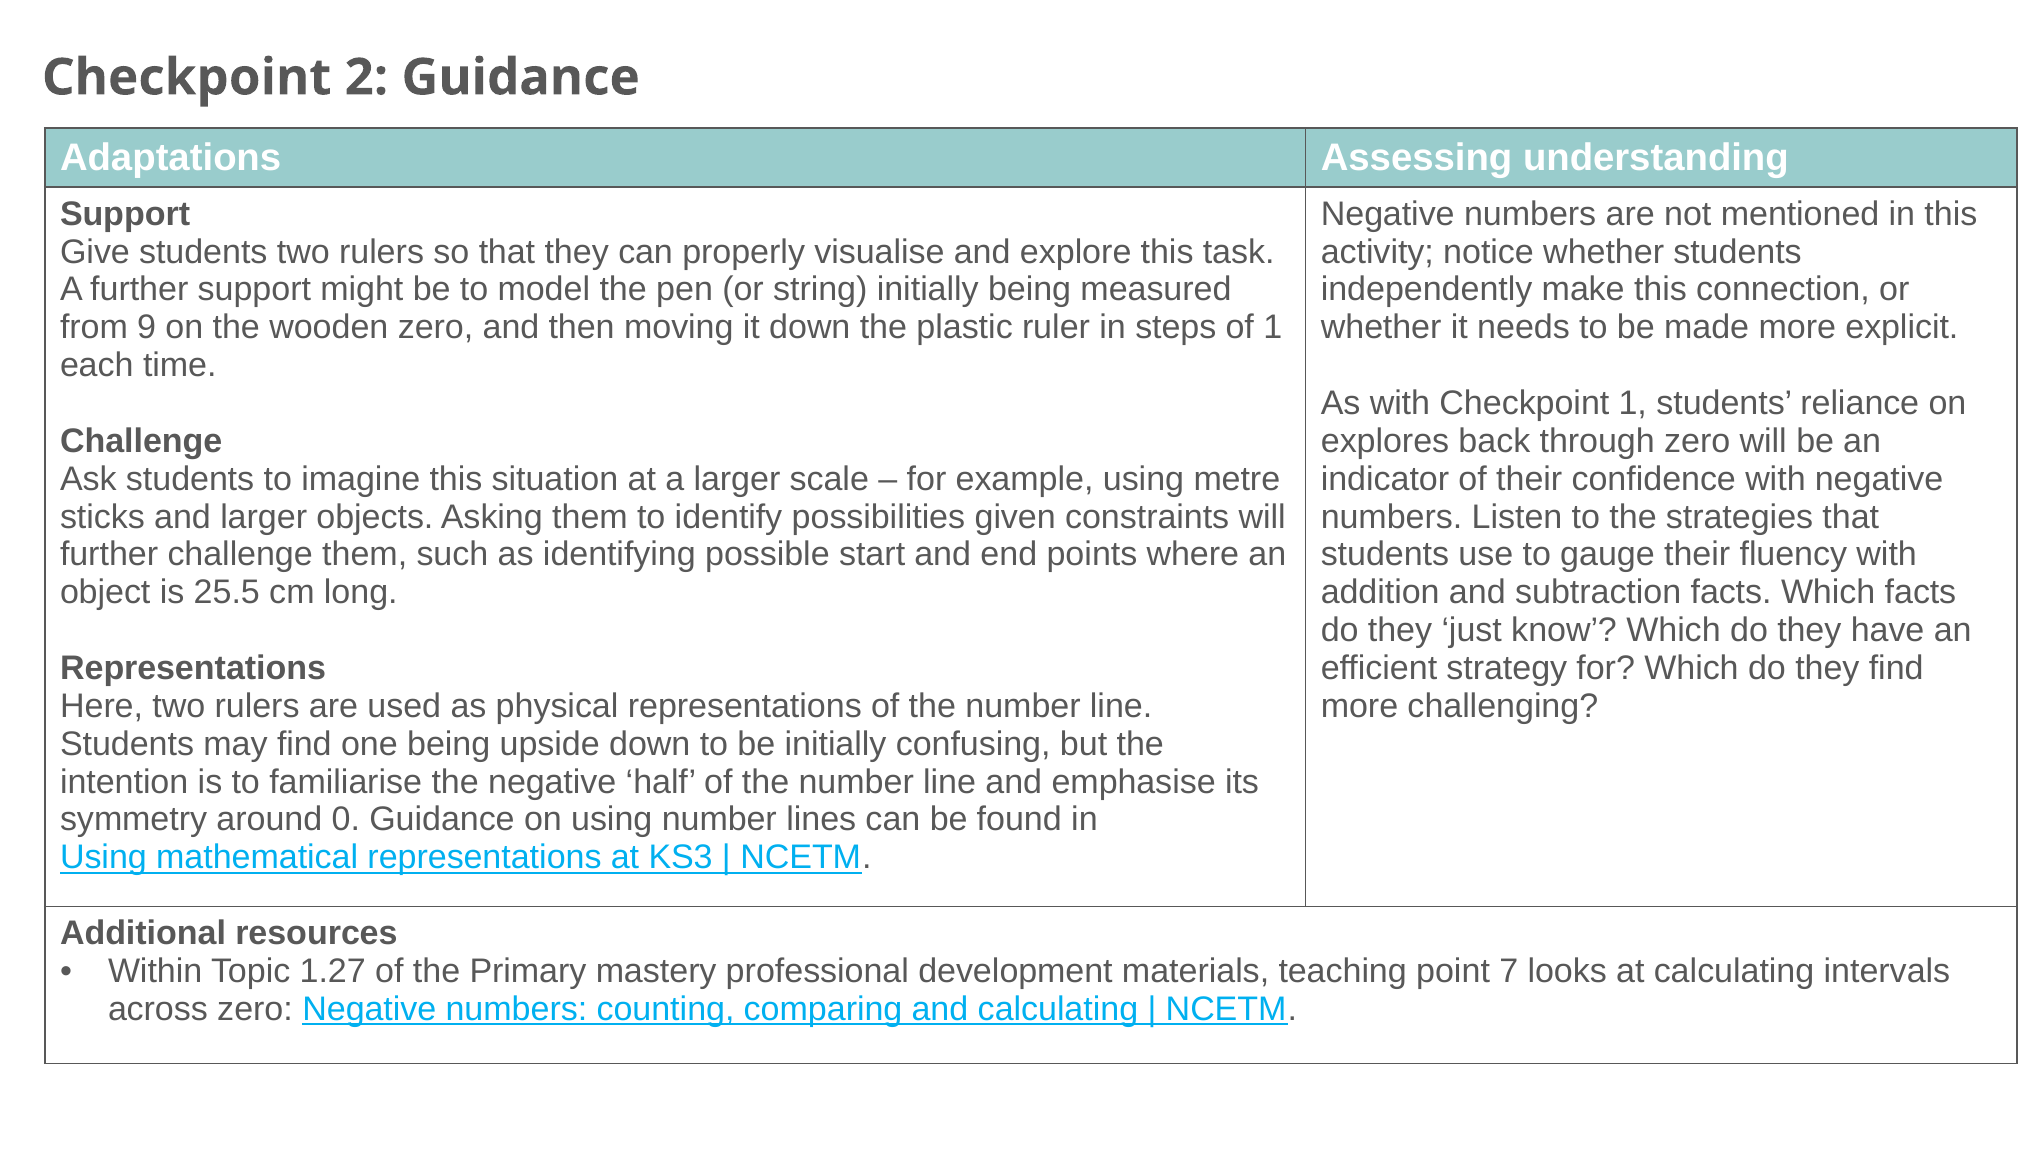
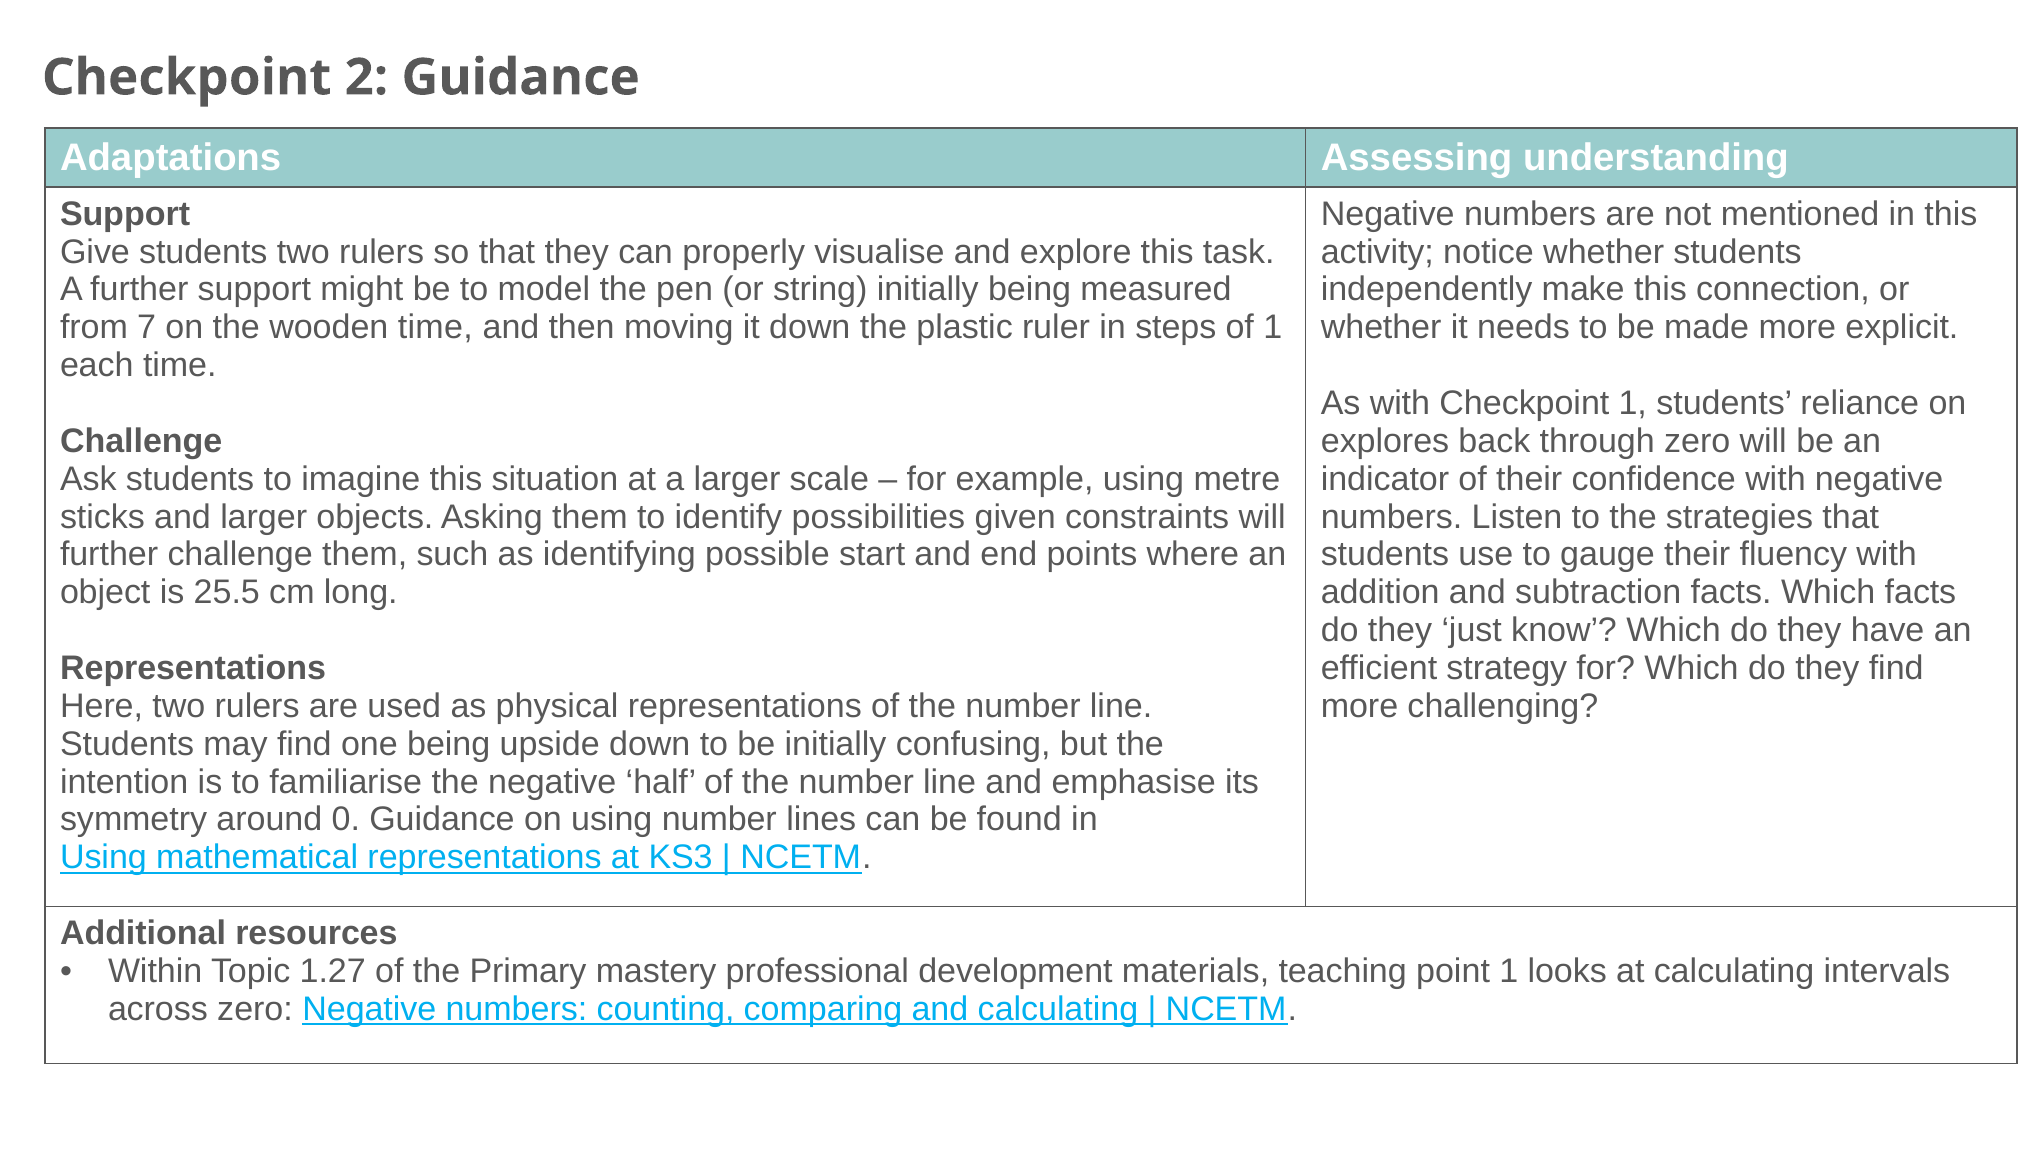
9: 9 -> 7
wooden zero: zero -> time
point 7: 7 -> 1
